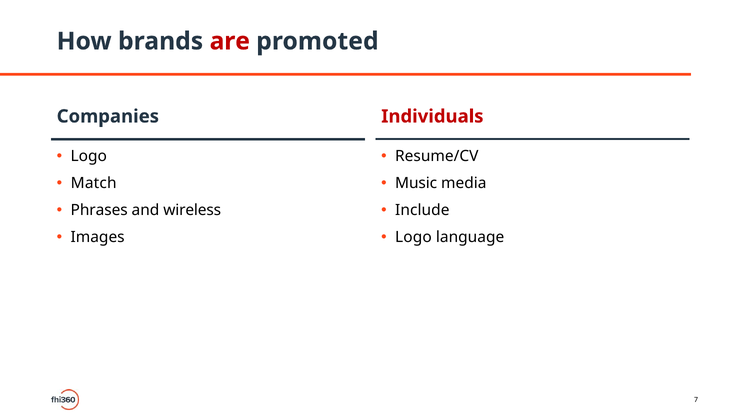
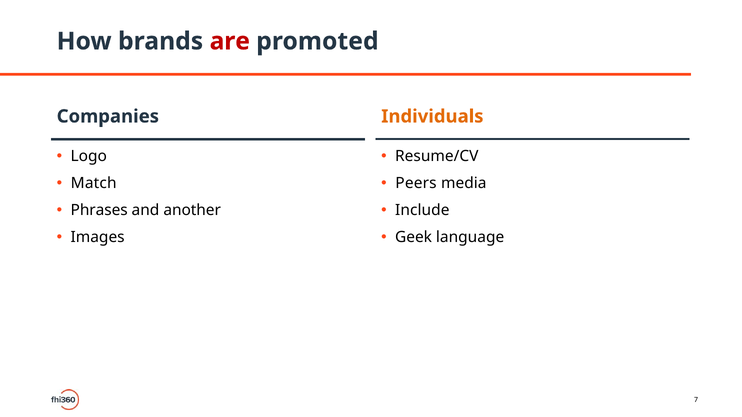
Individuals colour: red -> orange
Music: Music -> Peers
wireless: wireless -> another
Logo at (413, 237): Logo -> Geek
